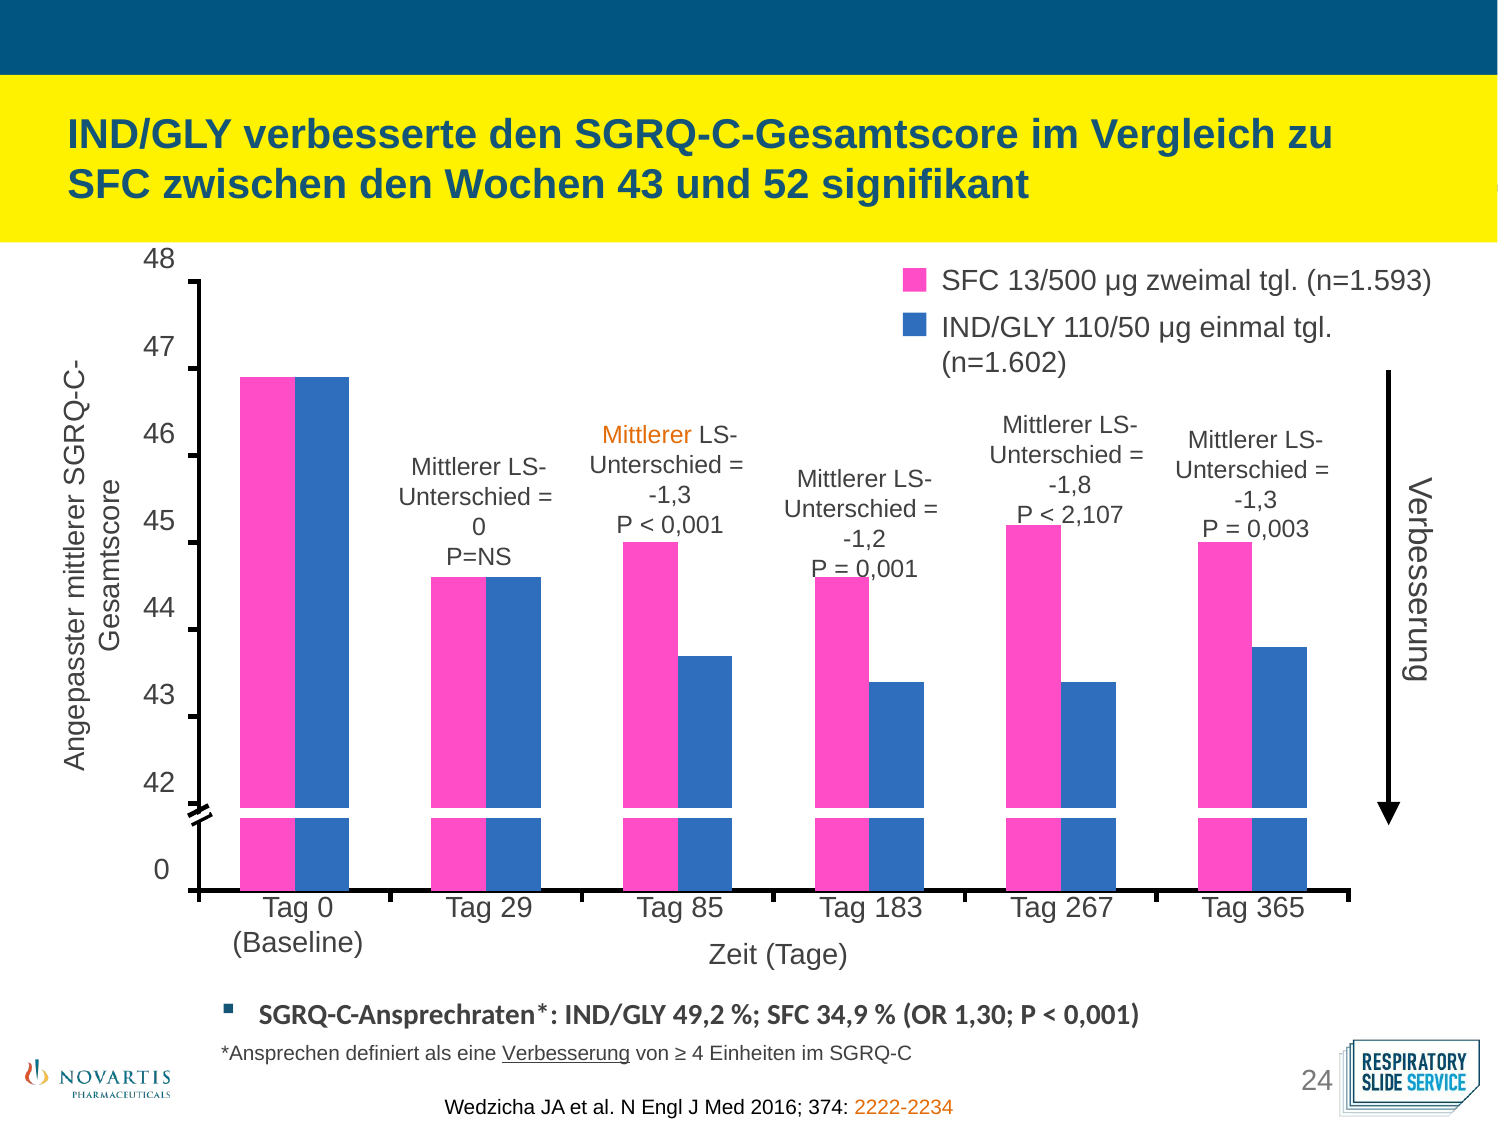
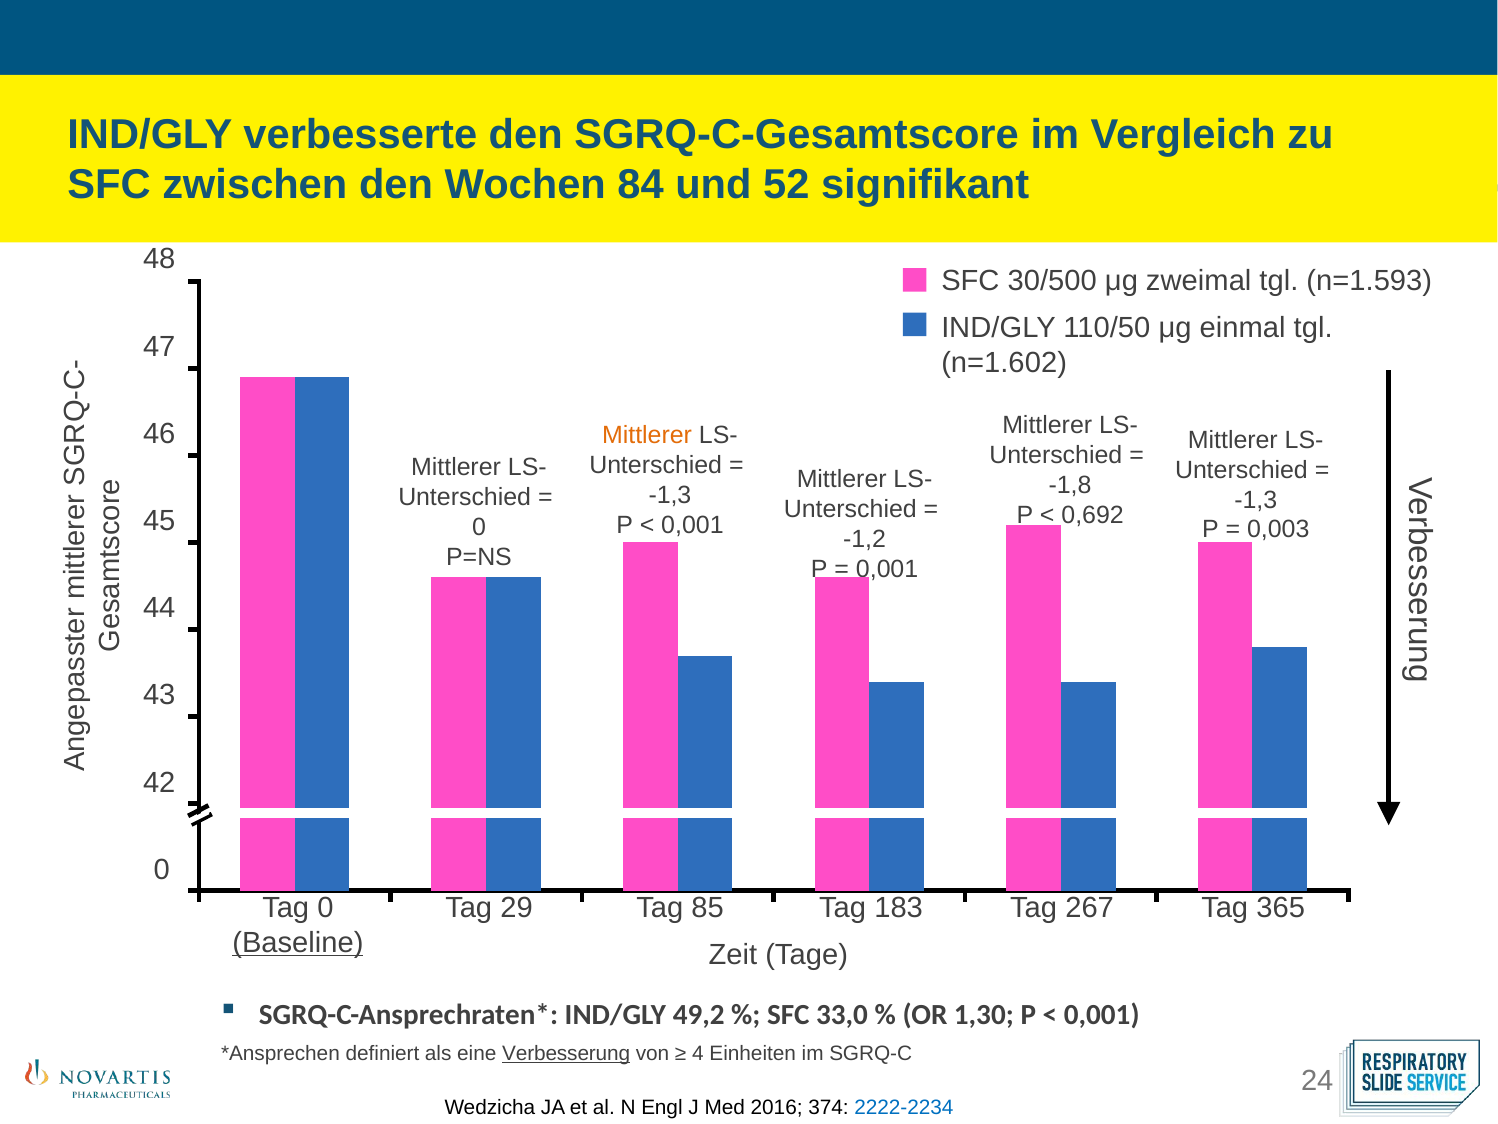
Wochen 43: 43 -> 84
13/500: 13/500 -> 30/500
2,107: 2,107 -> 0,692
Baseline underline: none -> present
34,9: 34,9 -> 33,0
2222-2234 colour: orange -> blue
